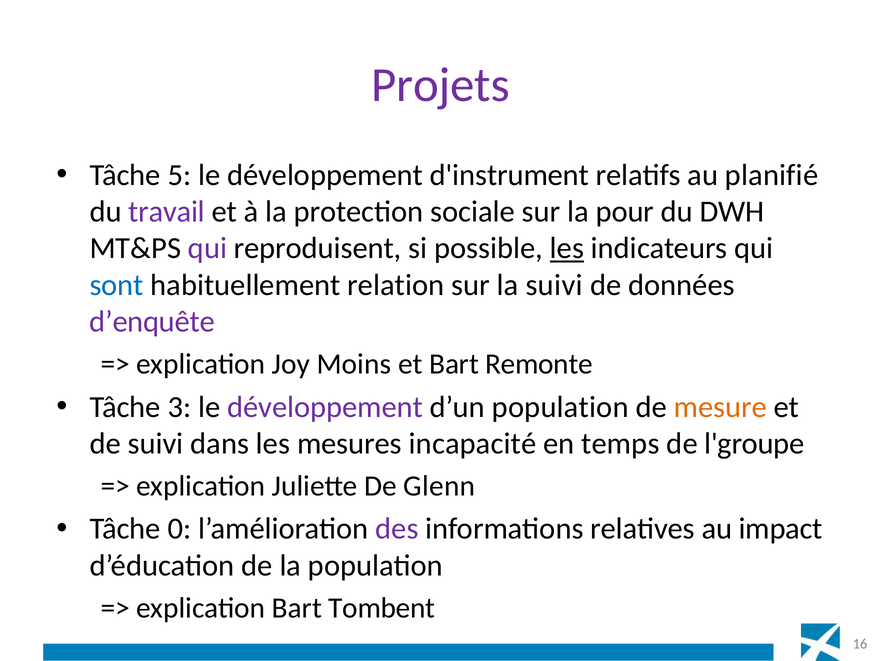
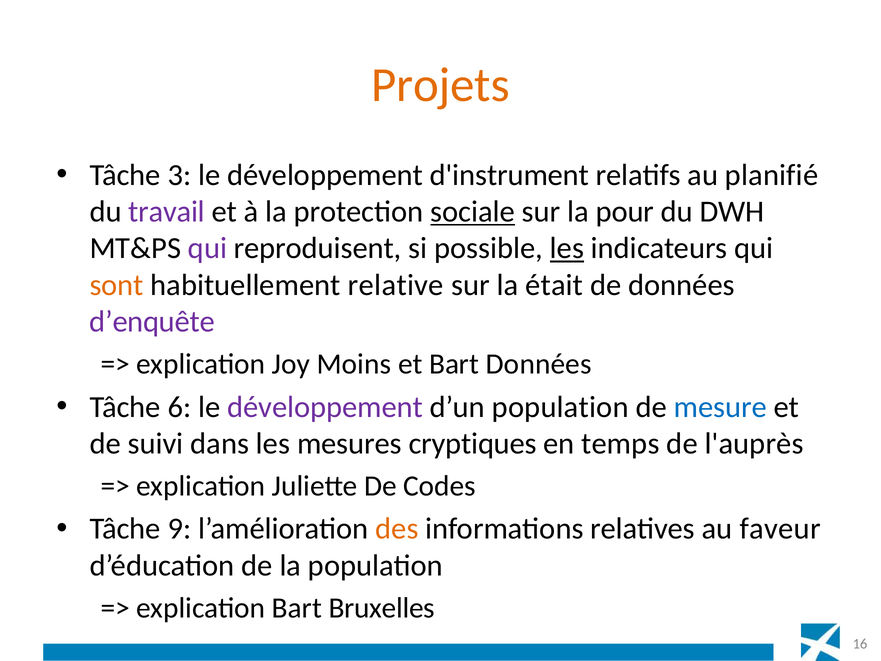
Projets colour: purple -> orange
5: 5 -> 3
sociale underline: none -> present
sont colour: blue -> orange
relation: relation -> relative
la suivi: suivi -> était
Bart Remonte: Remonte -> Données
3: 3 -> 6
mesure colour: orange -> blue
incapacité: incapacité -> cryptiques
l'groupe: l'groupe -> l'auprès
Glenn: Glenn -> Codes
0: 0 -> 9
des colour: purple -> orange
impact: impact -> faveur
Tombent: Tombent -> Bruxelles
